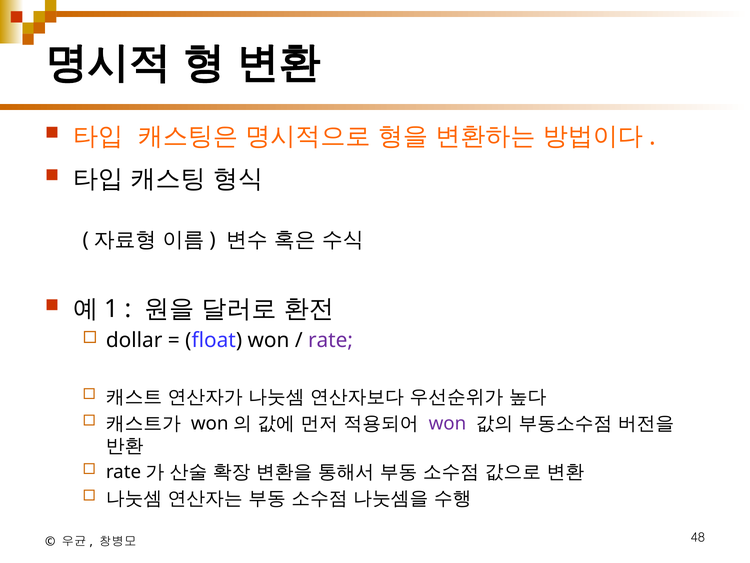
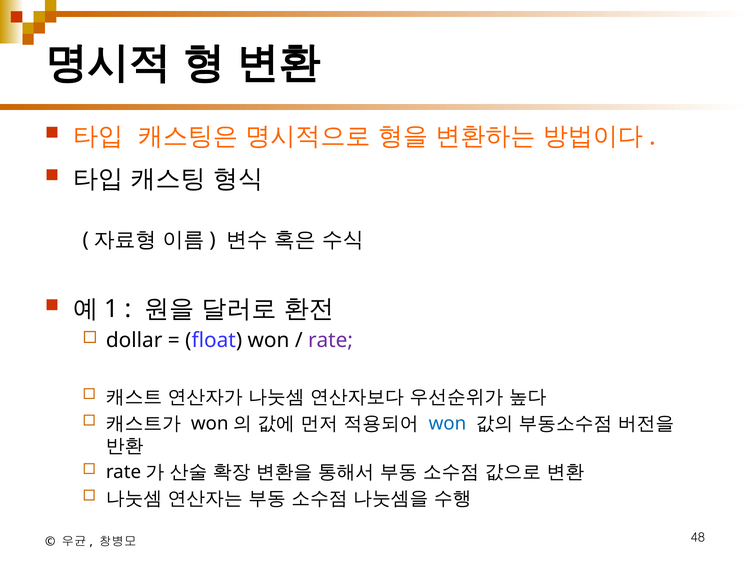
won at (447, 423) colour: purple -> blue
